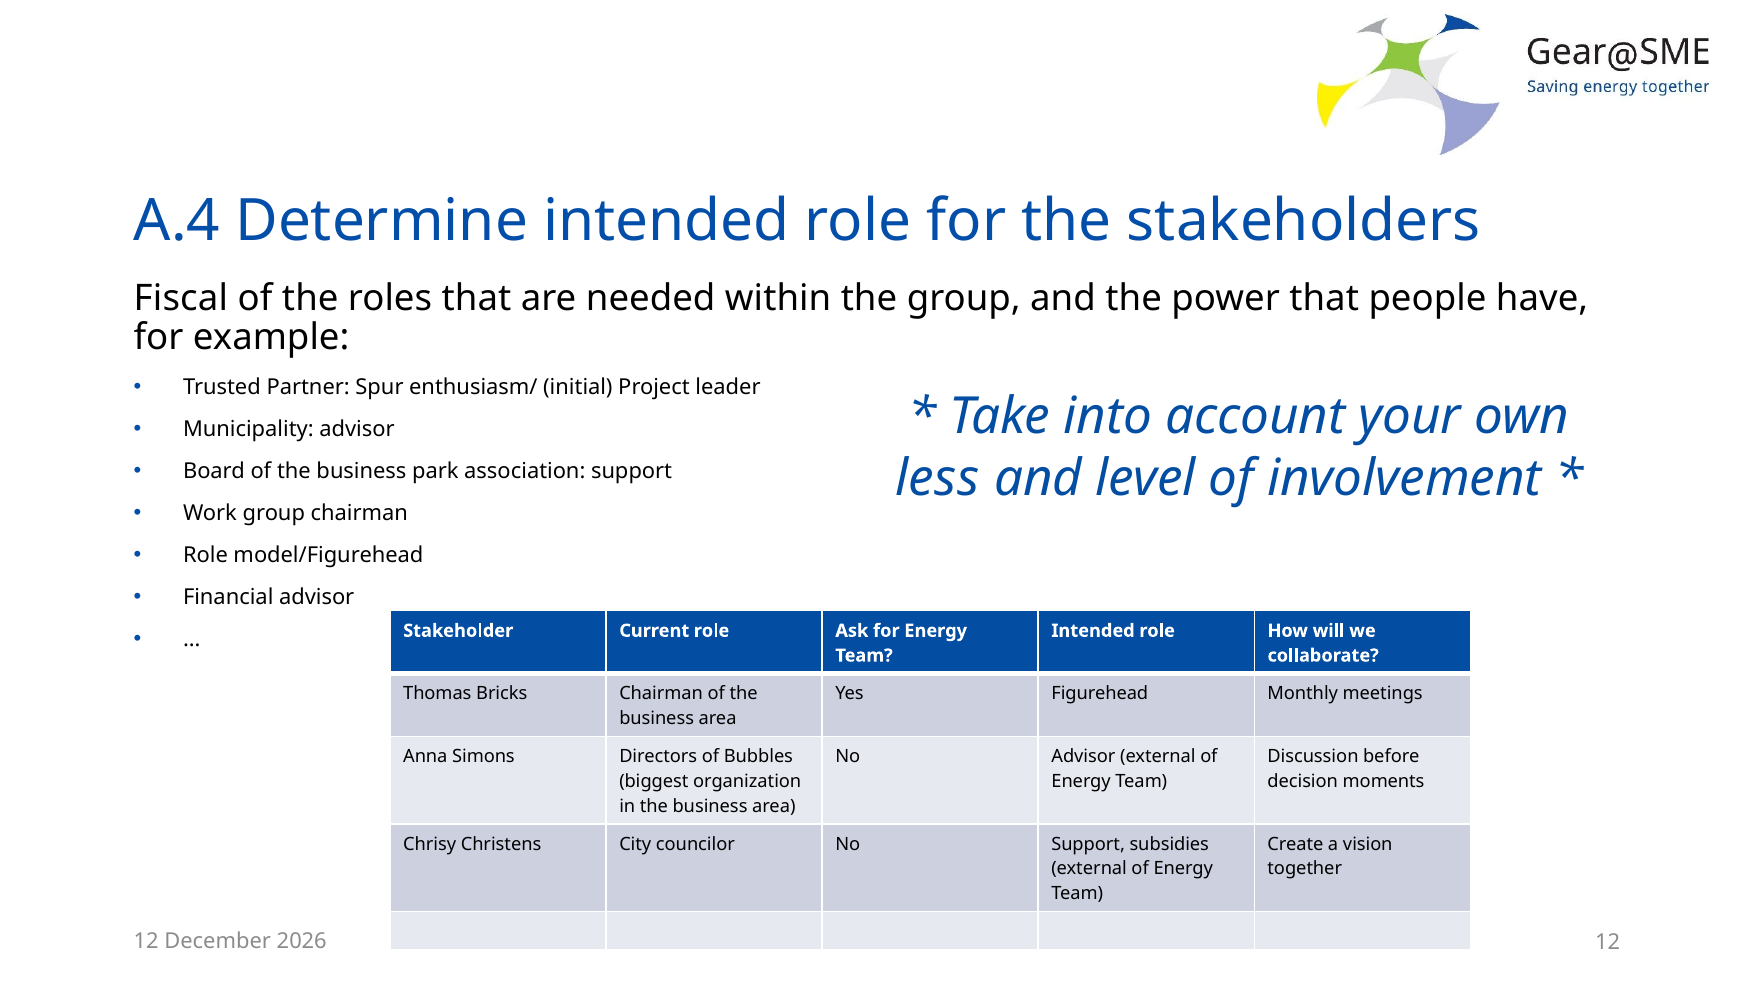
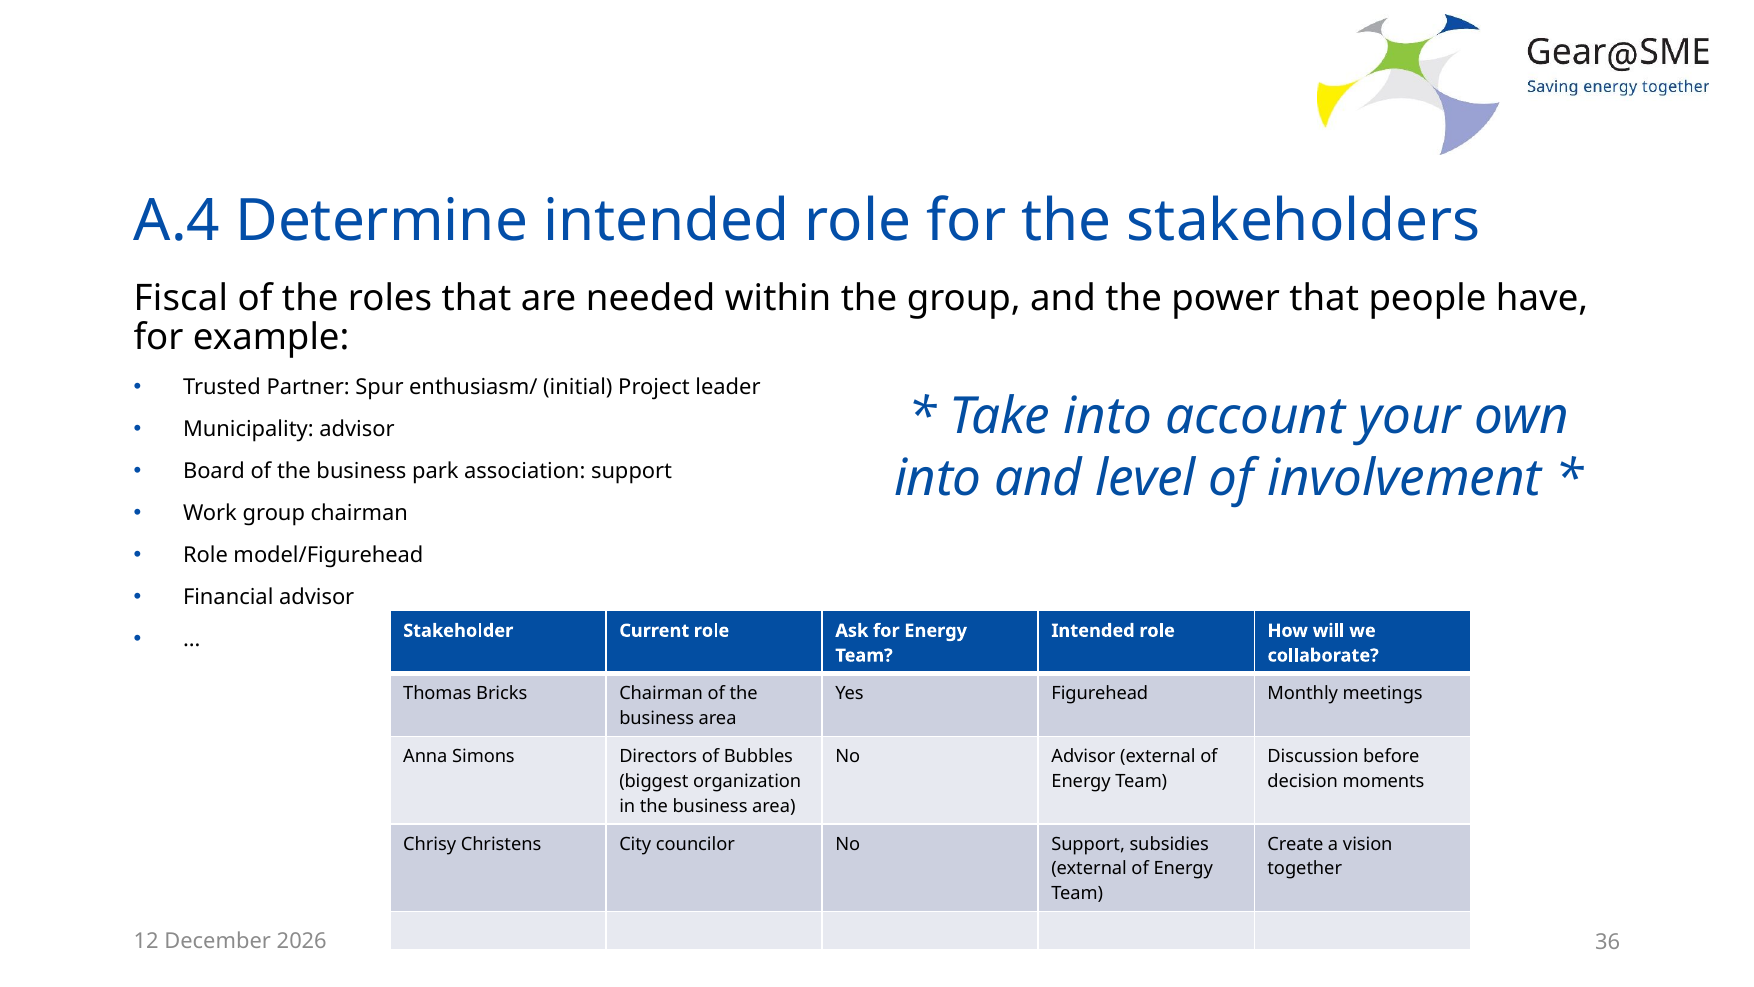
less at (937, 478): less -> into
12 at (1608, 942): 12 -> 36
